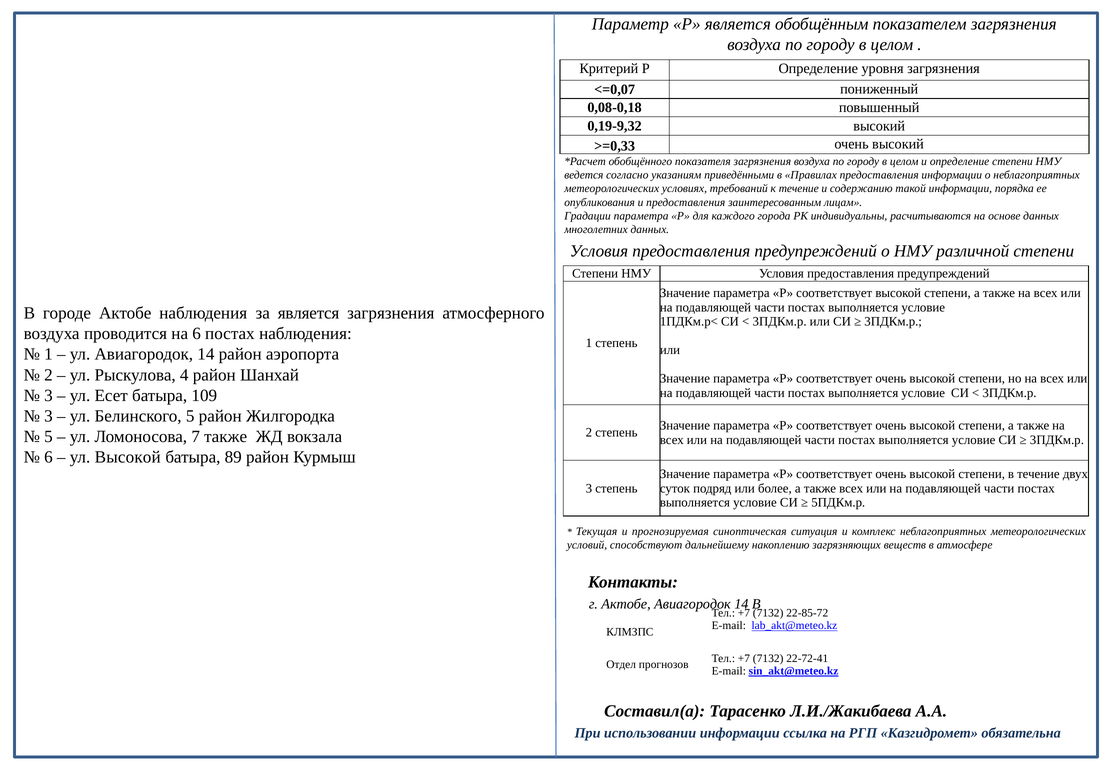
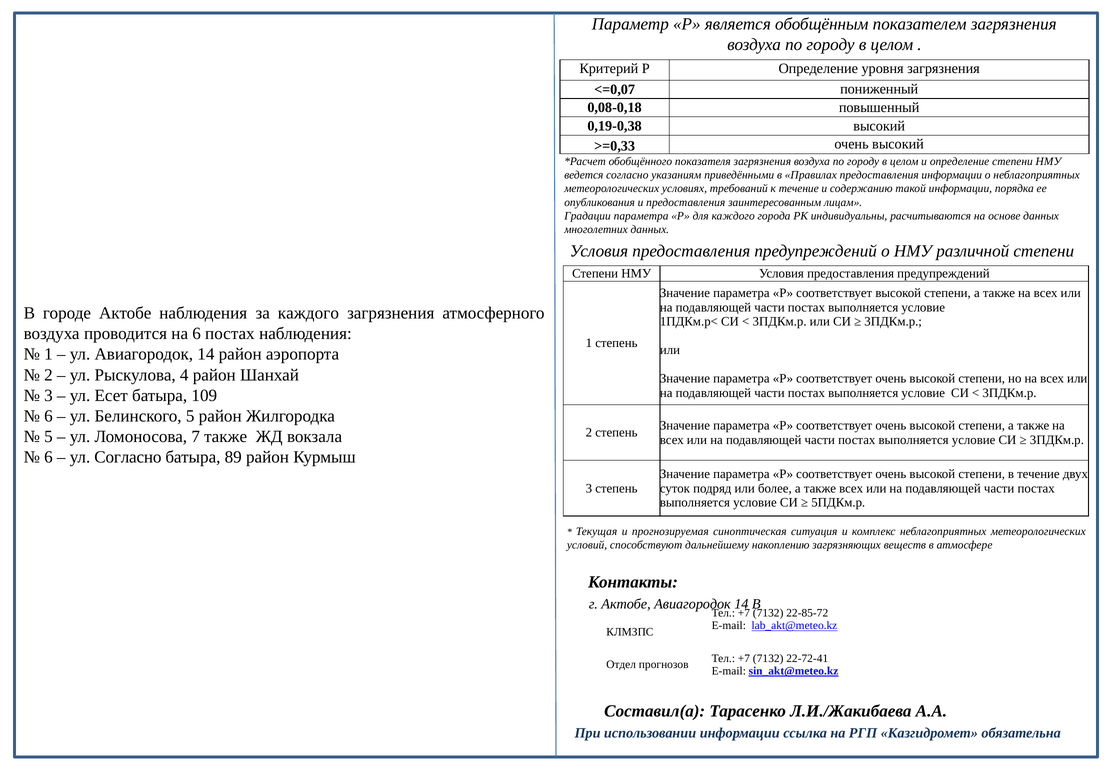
0,19-9,32: 0,19-9,32 -> 0,19-0,38
за является: является -> каждого
3 at (48, 416): 3 -> 6
ул Высокой: Высокой -> Согласно
